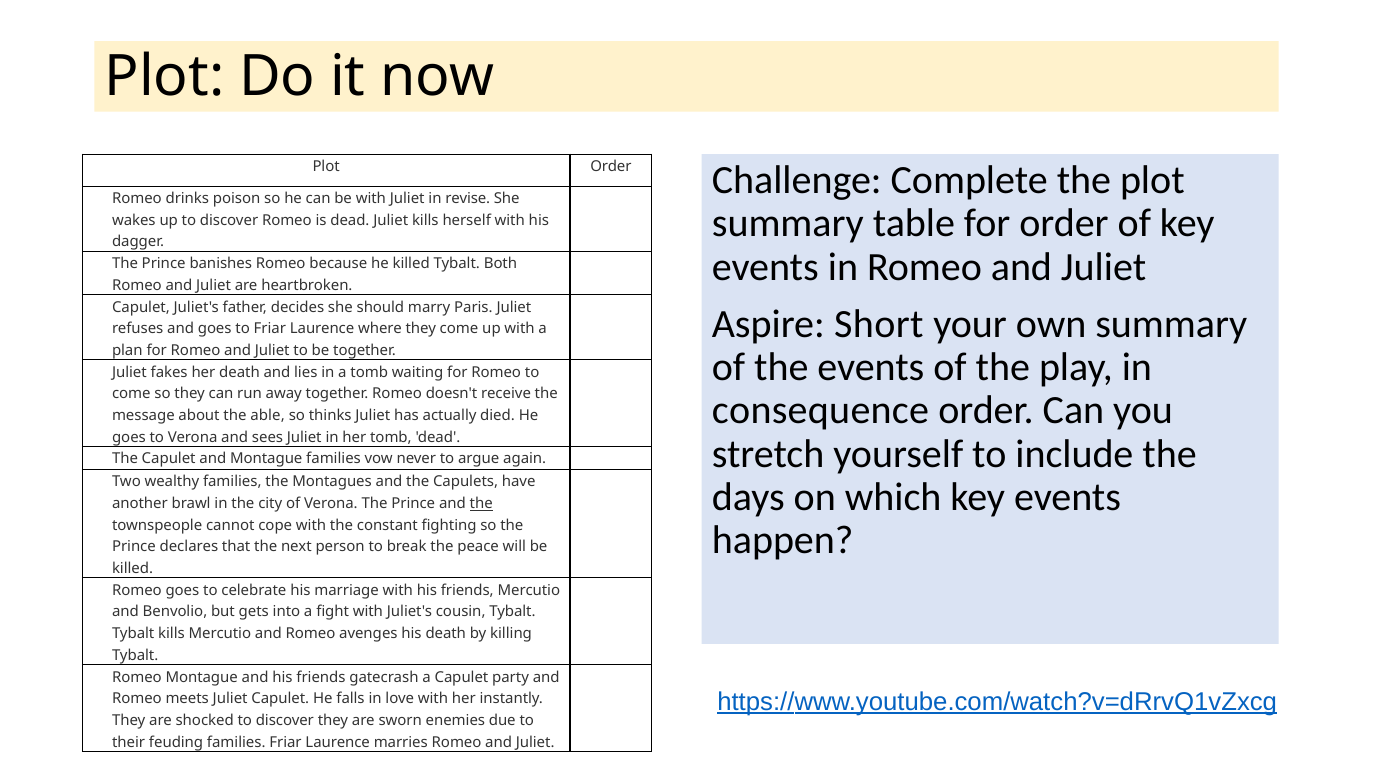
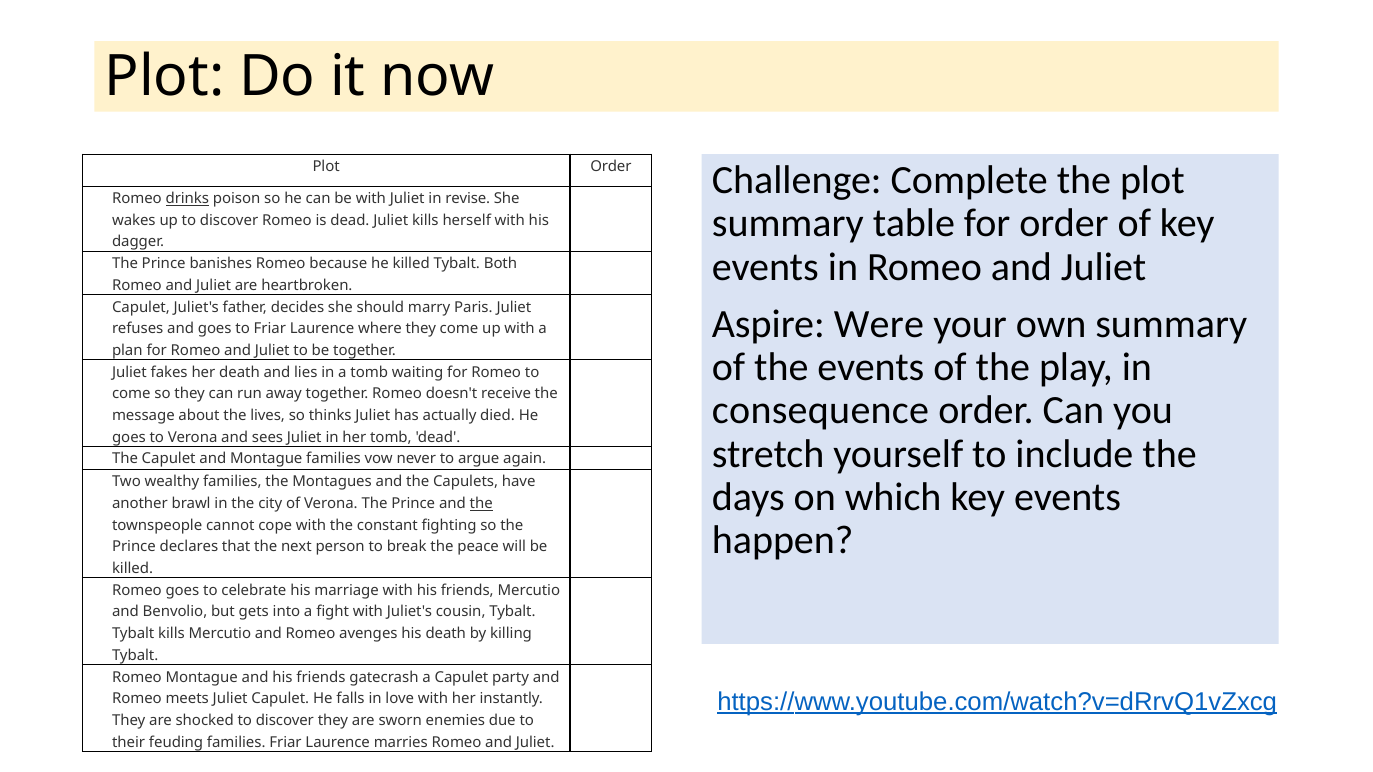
drinks underline: none -> present
Short: Short -> Were
able: able -> lives
